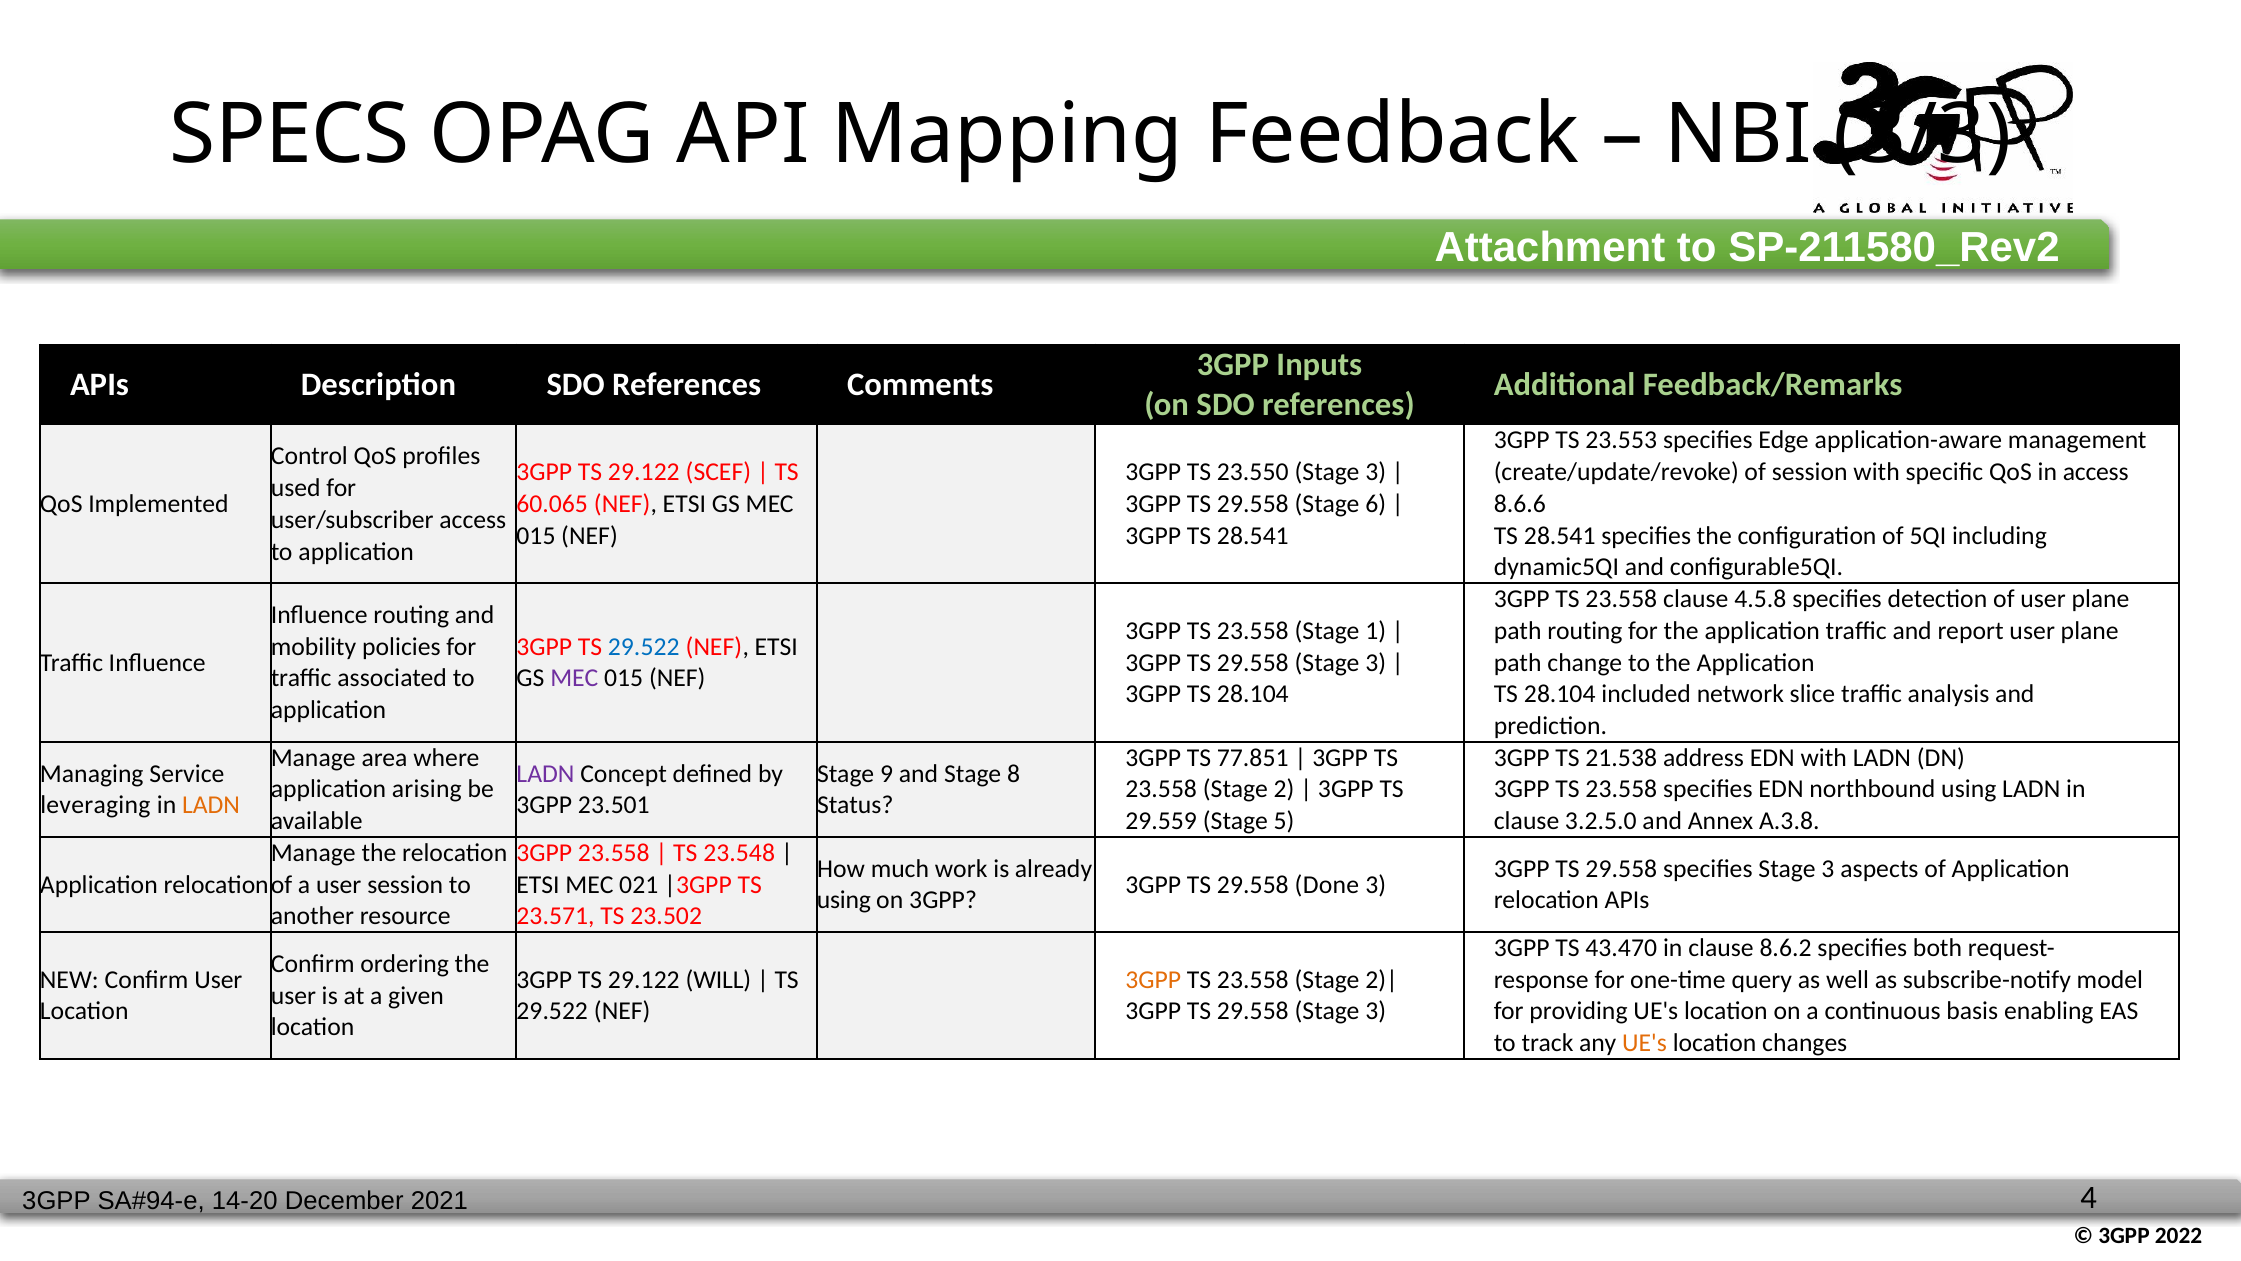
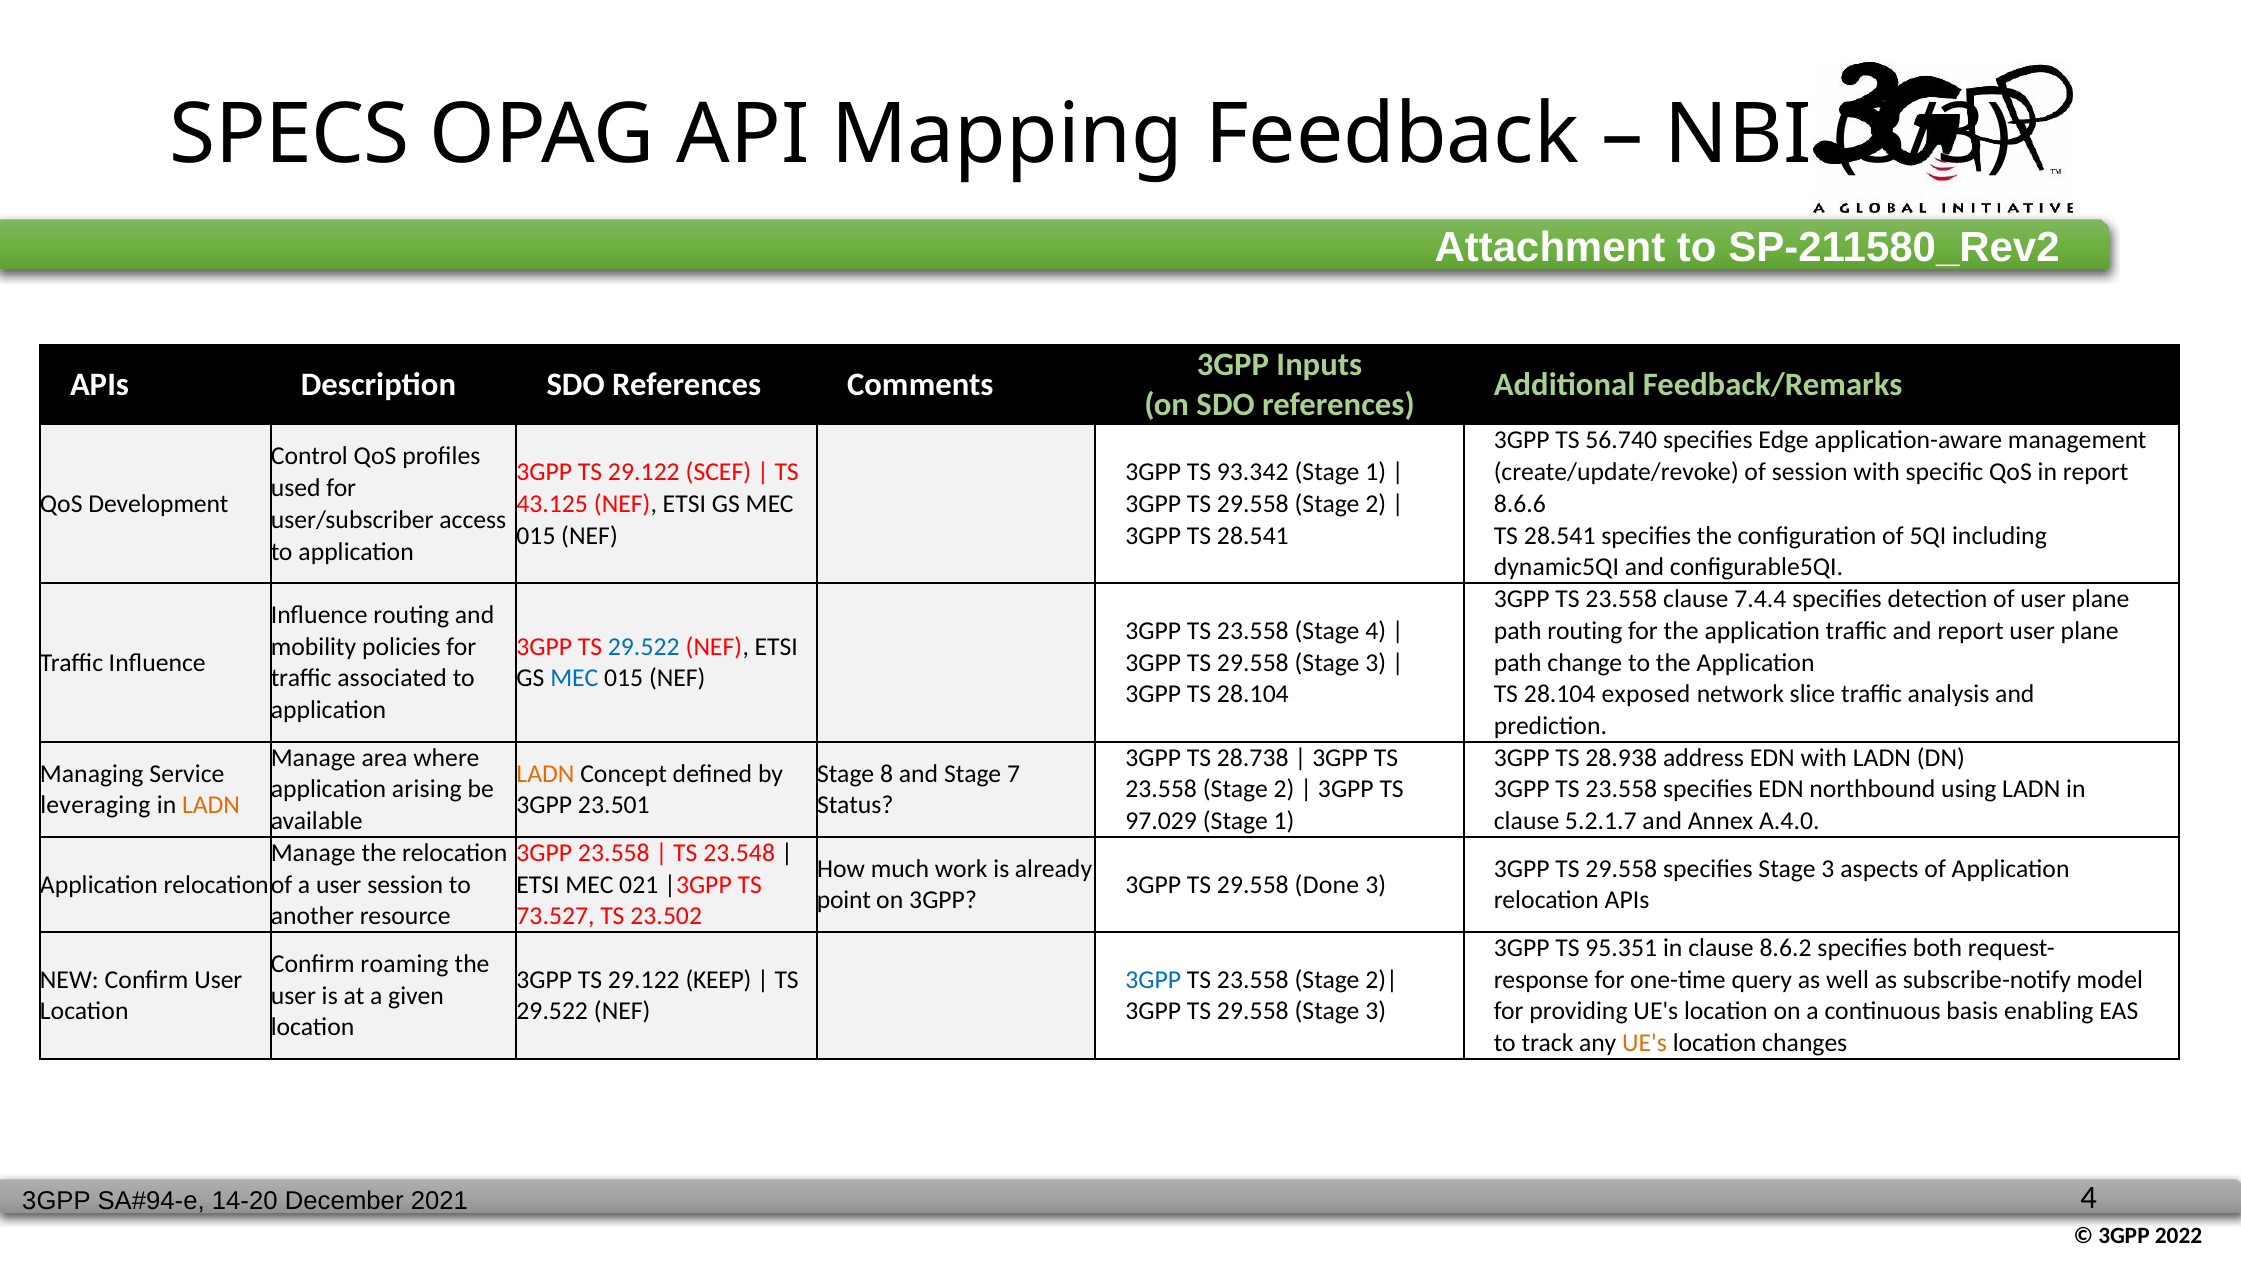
23.553: 23.553 -> 56.740
23.550: 23.550 -> 93.342
3 at (1376, 472): 3 -> 1
in access: access -> report
Implemented: Implemented -> Development
60.065: 60.065 -> 43.125
29.558 Stage 6: 6 -> 2
4.5.8: 4.5.8 -> 7.4.4
Stage 1: 1 -> 4
MEC at (574, 678) colour: purple -> blue
included: included -> exposed
77.851: 77.851 -> 28.738
21.538: 21.538 -> 28.938
LADN at (545, 773) colour: purple -> orange
9: 9 -> 8
8: 8 -> 7
29.559: 29.559 -> 97.029
5 at (1284, 821): 5 -> 1
3.2.5.0: 3.2.5.0 -> 5.2.1.7
A.3.8: A.3.8 -> A.4.0
using at (844, 900): using -> point
23.571: 23.571 -> 73.527
43.470: 43.470 -> 95.351
ordering: ordering -> roaming
WILL: WILL -> KEEP
3GPP at (1153, 979) colour: orange -> blue
